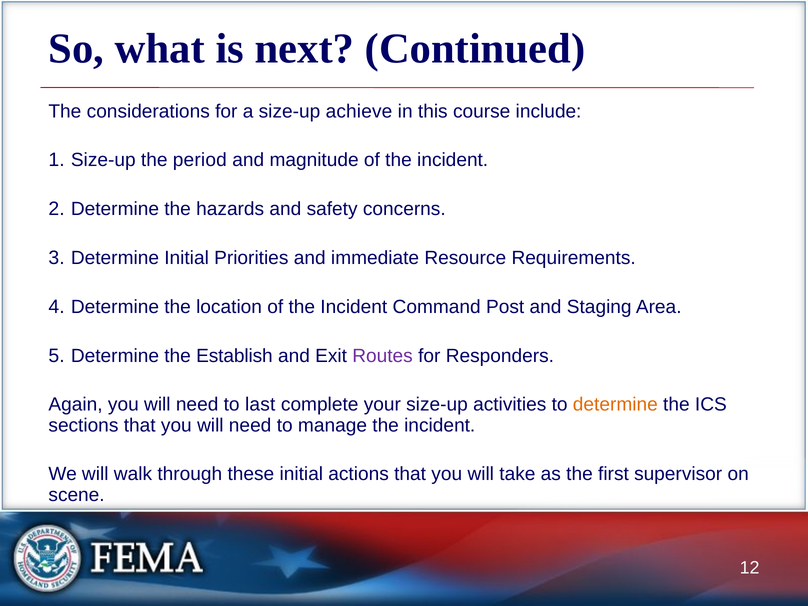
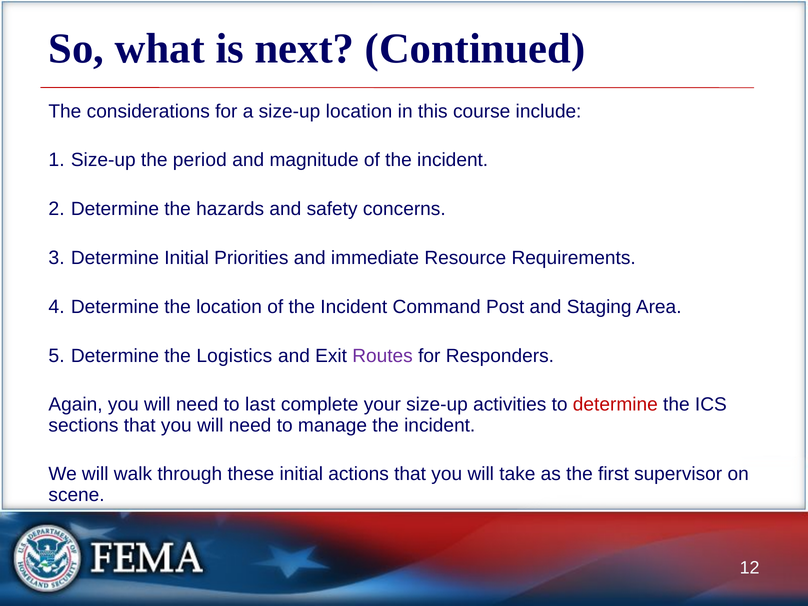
size-up achieve: achieve -> location
Establish: Establish -> Logistics
determine at (615, 405) colour: orange -> red
